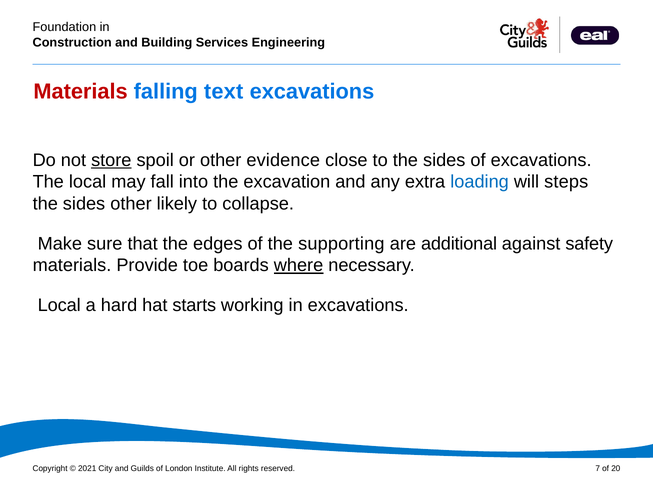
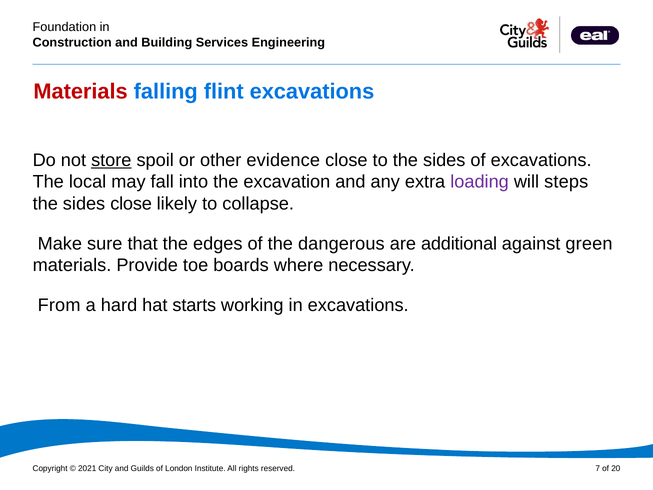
text: text -> flint
loading colour: blue -> purple
sides other: other -> close
supporting: supporting -> dangerous
safety: safety -> green
where underline: present -> none
Local at (59, 305): Local -> From
